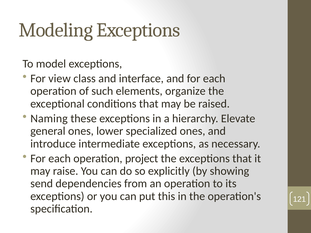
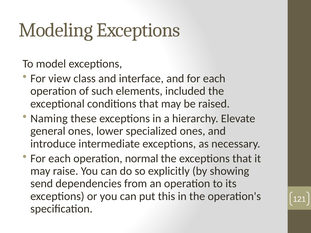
organize: organize -> included
project: project -> normal
